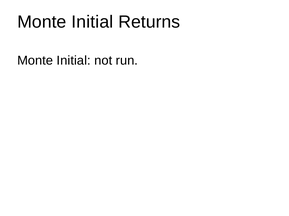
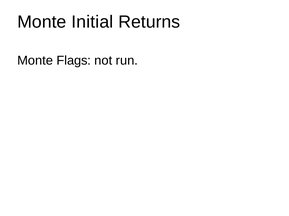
Initial at (74, 61): Initial -> Flags
